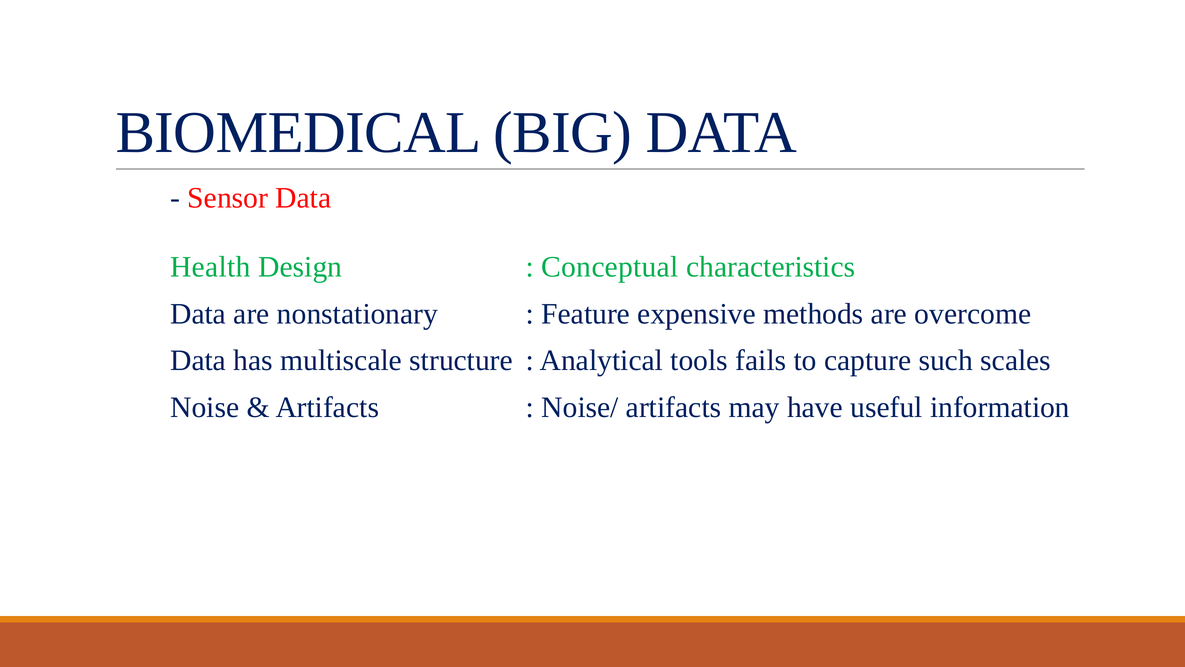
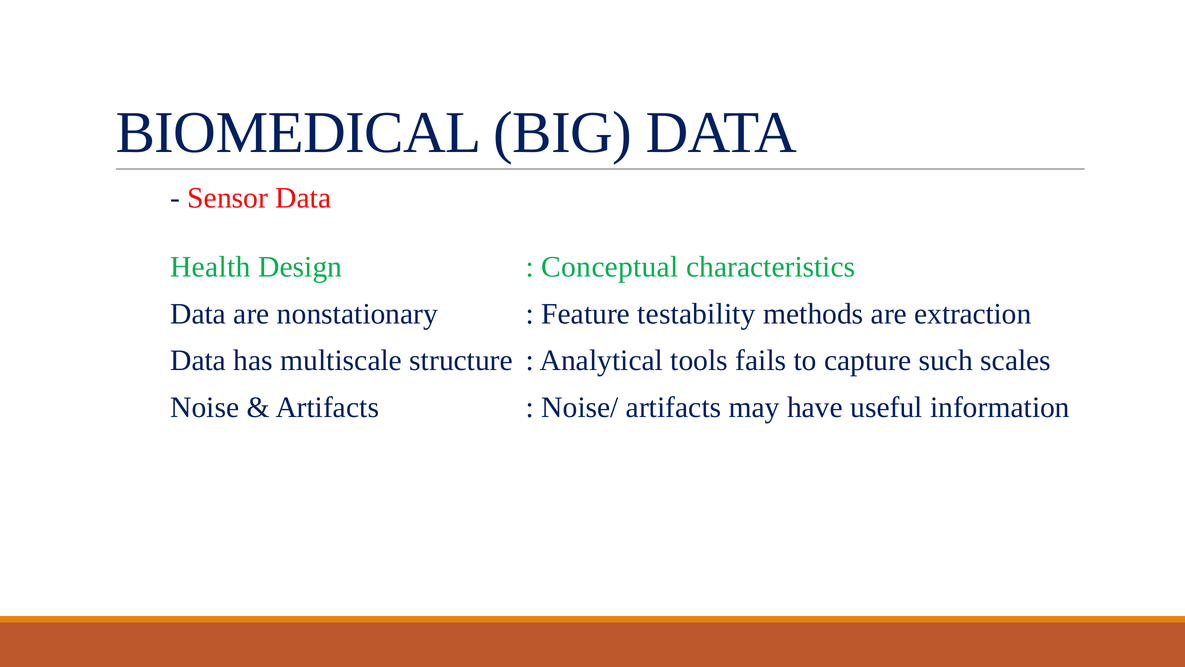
expensive: expensive -> testability
overcome: overcome -> extraction
